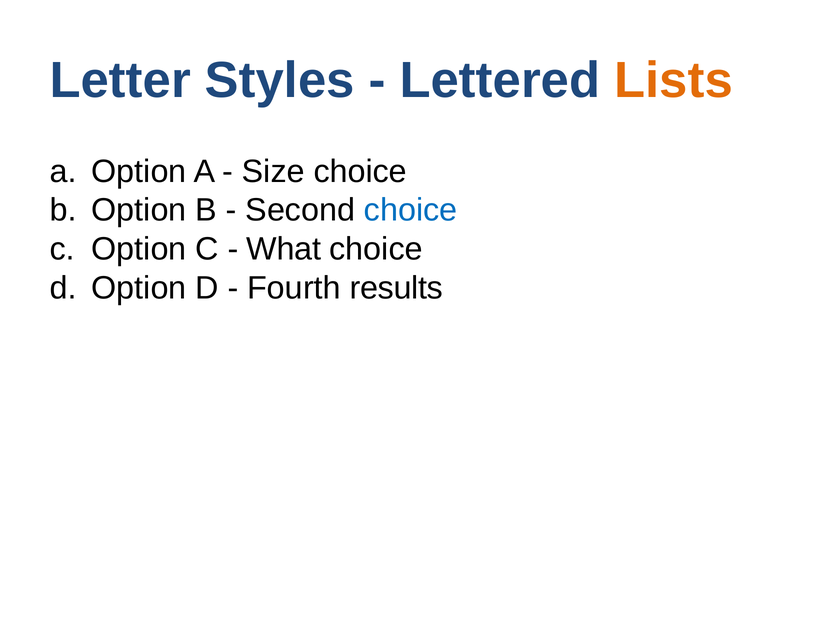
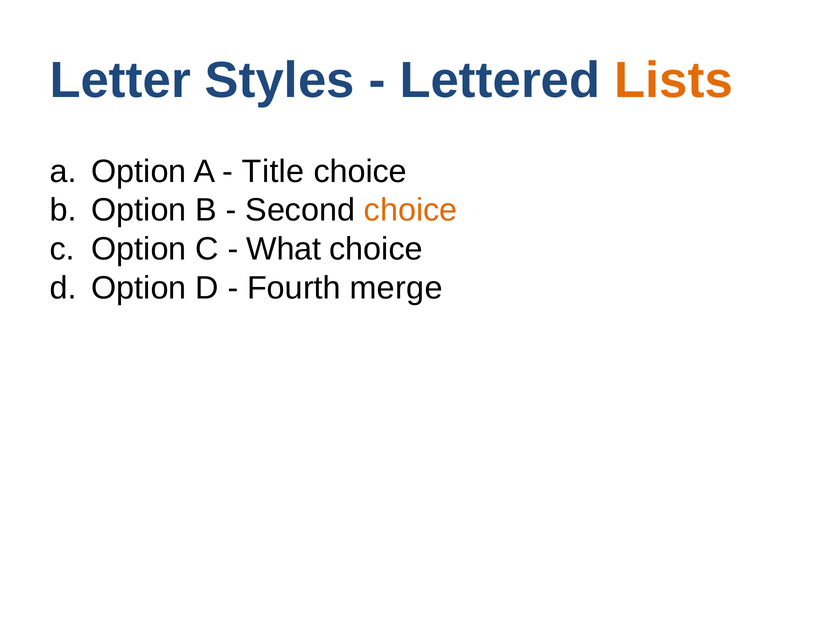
Size: Size -> Title
choice at (411, 210) colour: blue -> orange
results: results -> merge
